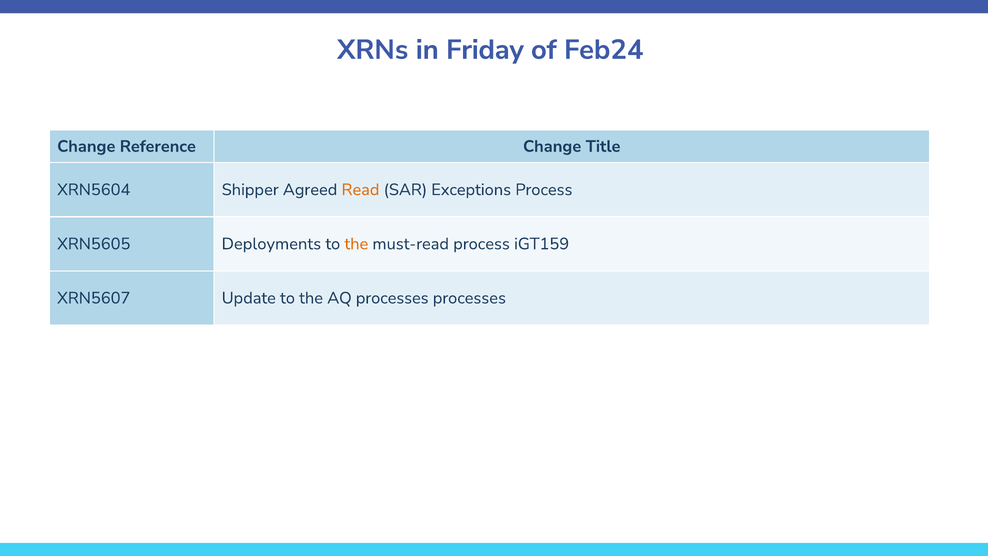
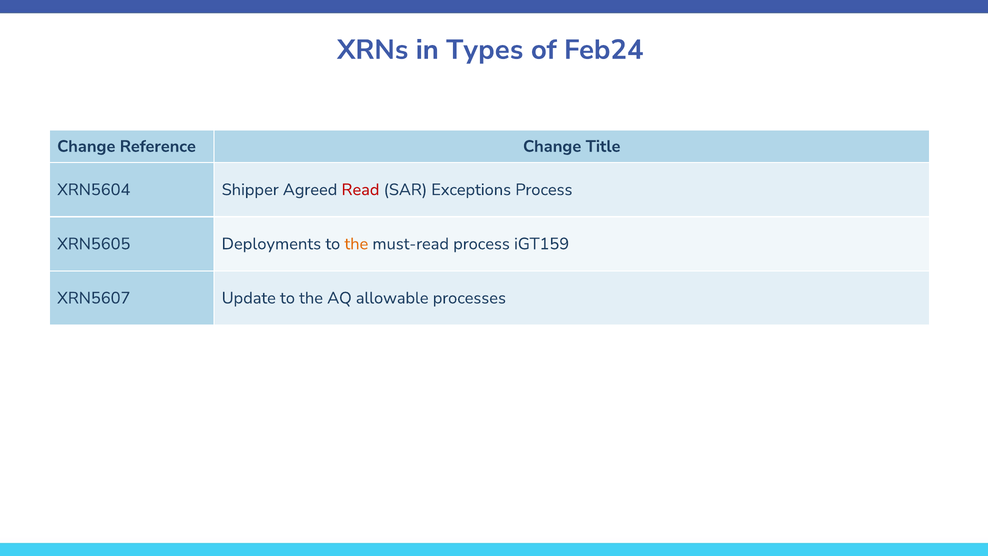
Friday: Friday -> Types
Read colour: orange -> red
AQ processes: processes -> allowable
